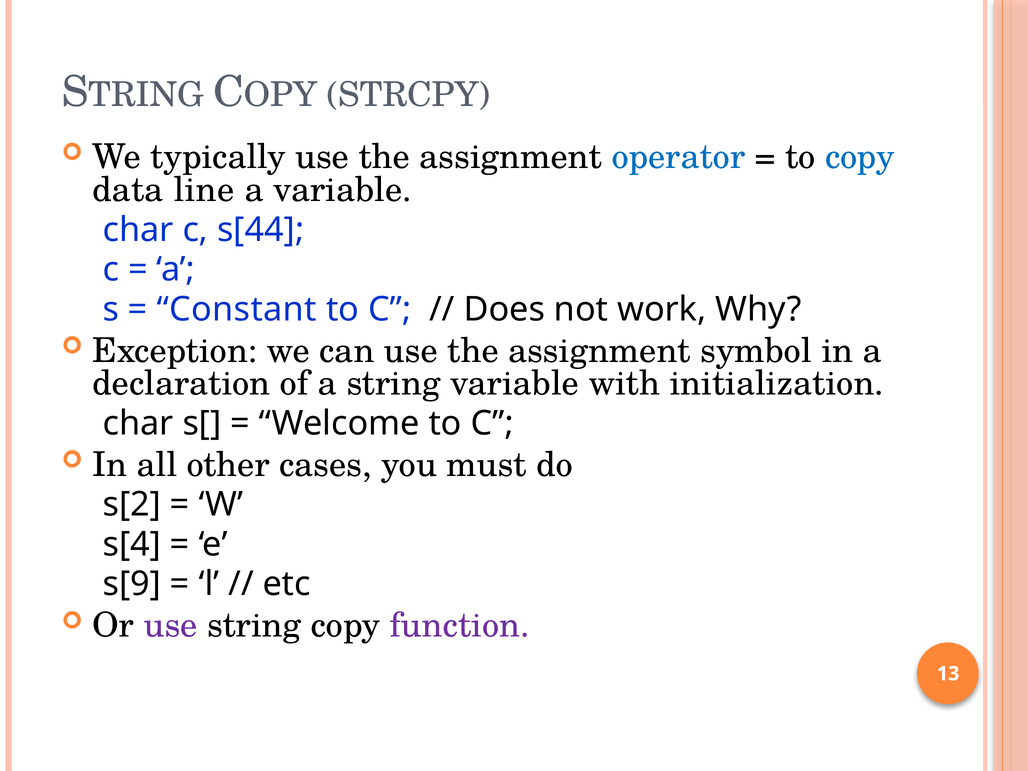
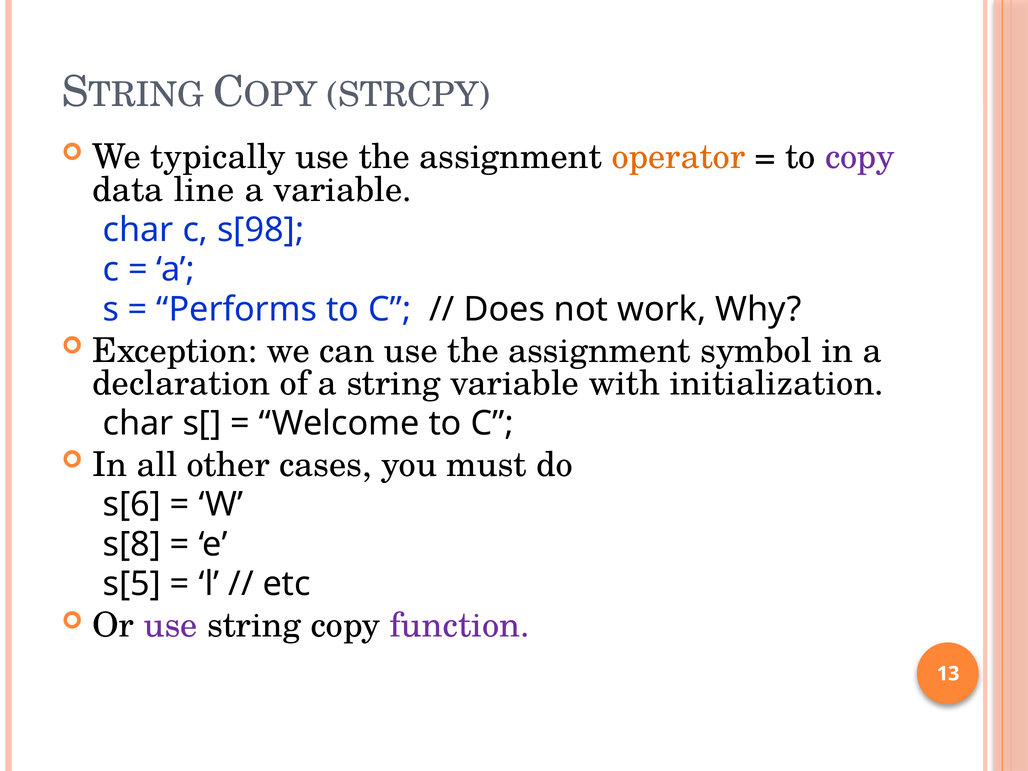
operator colour: blue -> orange
copy at (860, 157) colour: blue -> purple
s[44: s[44 -> s[98
Constant: Constant -> Performs
s[2: s[2 -> s[6
s[4: s[4 -> s[8
s[9: s[9 -> s[5
